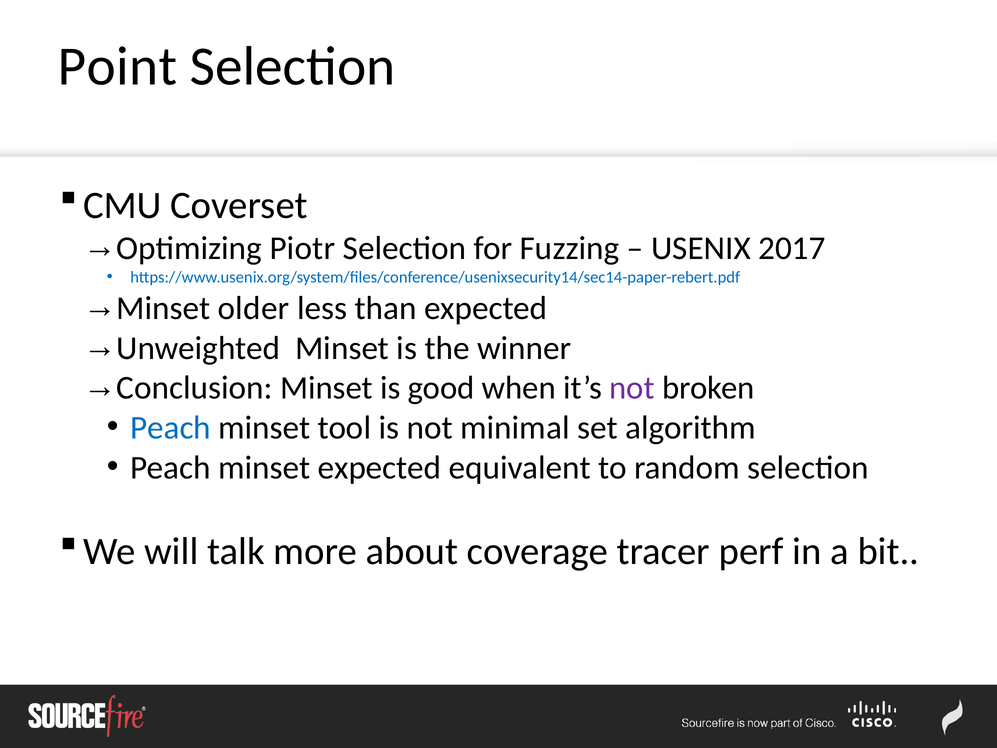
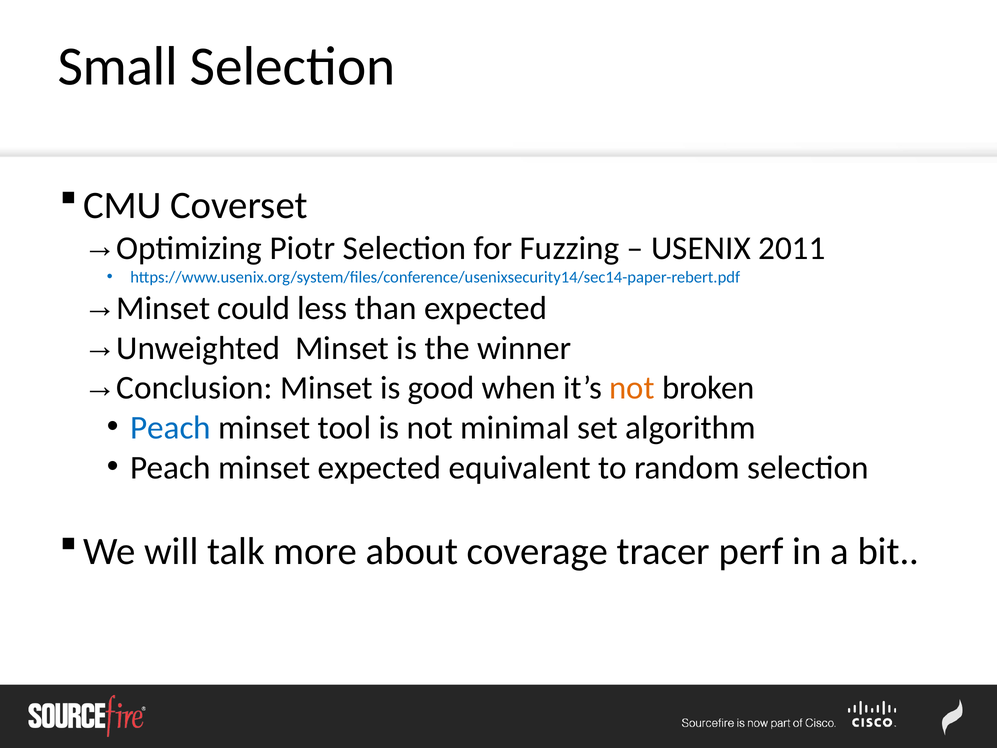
Point: Point -> Small
2017: 2017 -> 2011
older: older -> could
not at (632, 388) colour: purple -> orange
